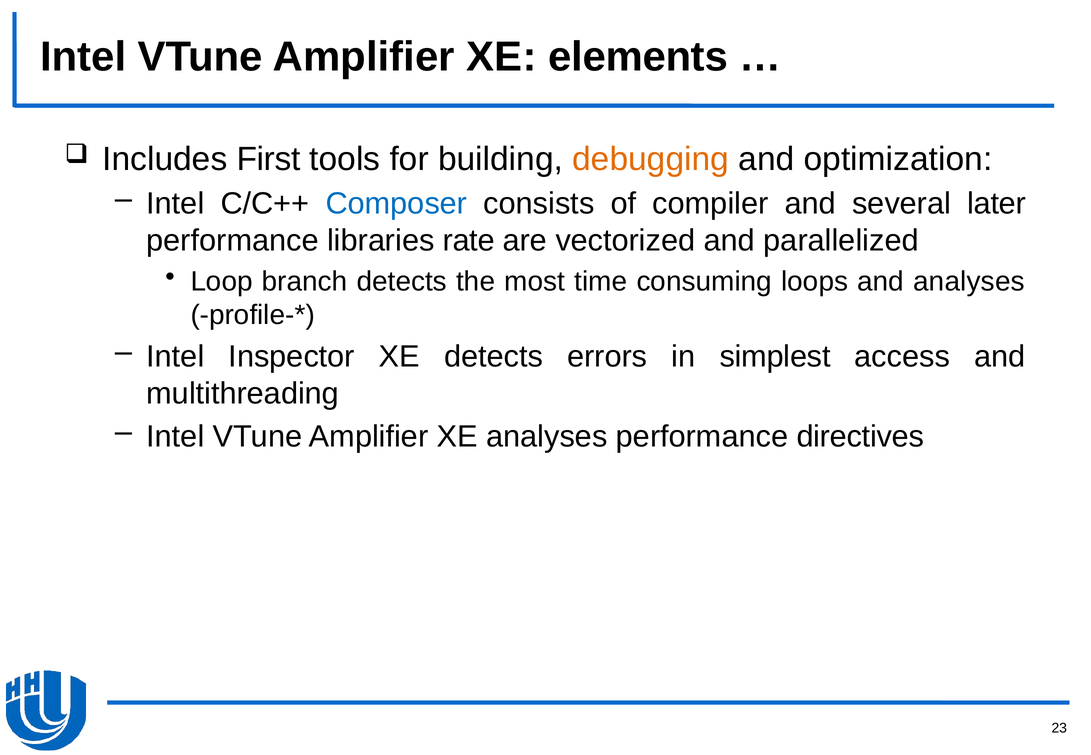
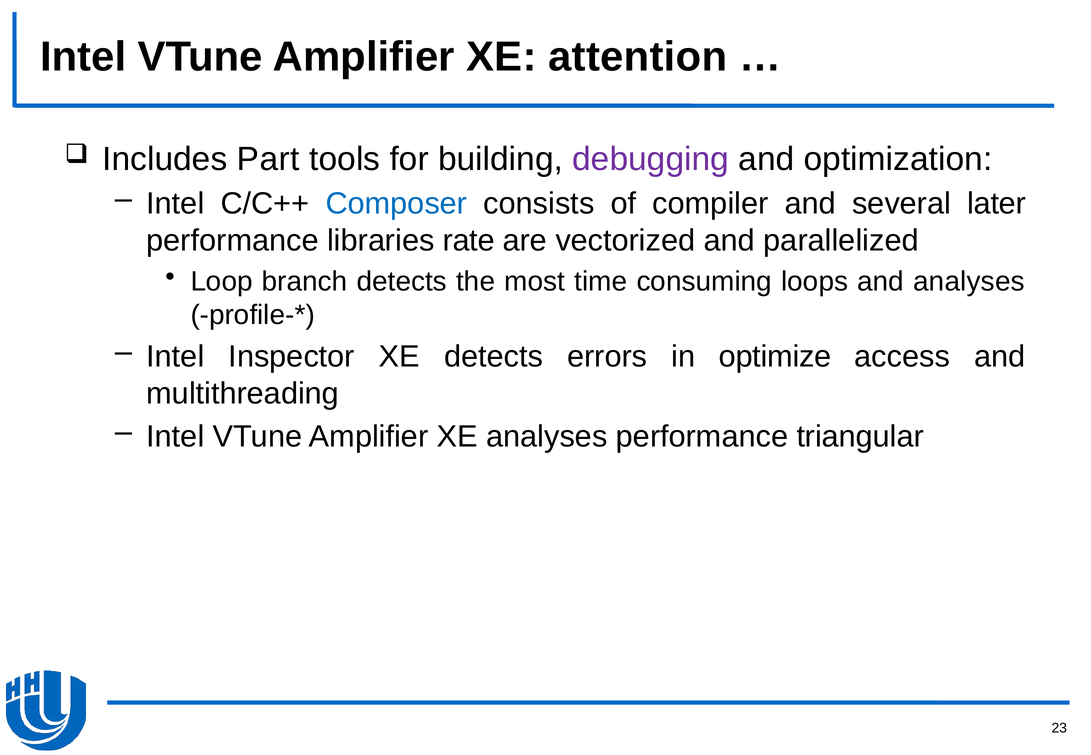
elements: elements -> attention
First: First -> Part
debugging colour: orange -> purple
simplest: simplest -> optimize
directives: directives -> triangular
